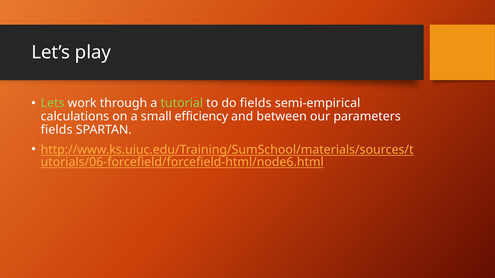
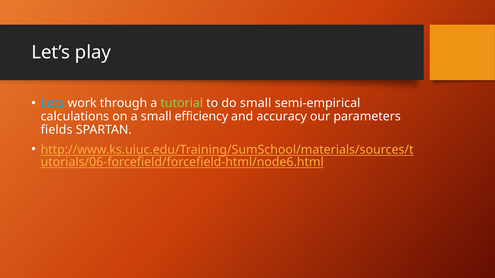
Lets colour: light green -> light blue
do fields: fields -> small
between: between -> accuracy
